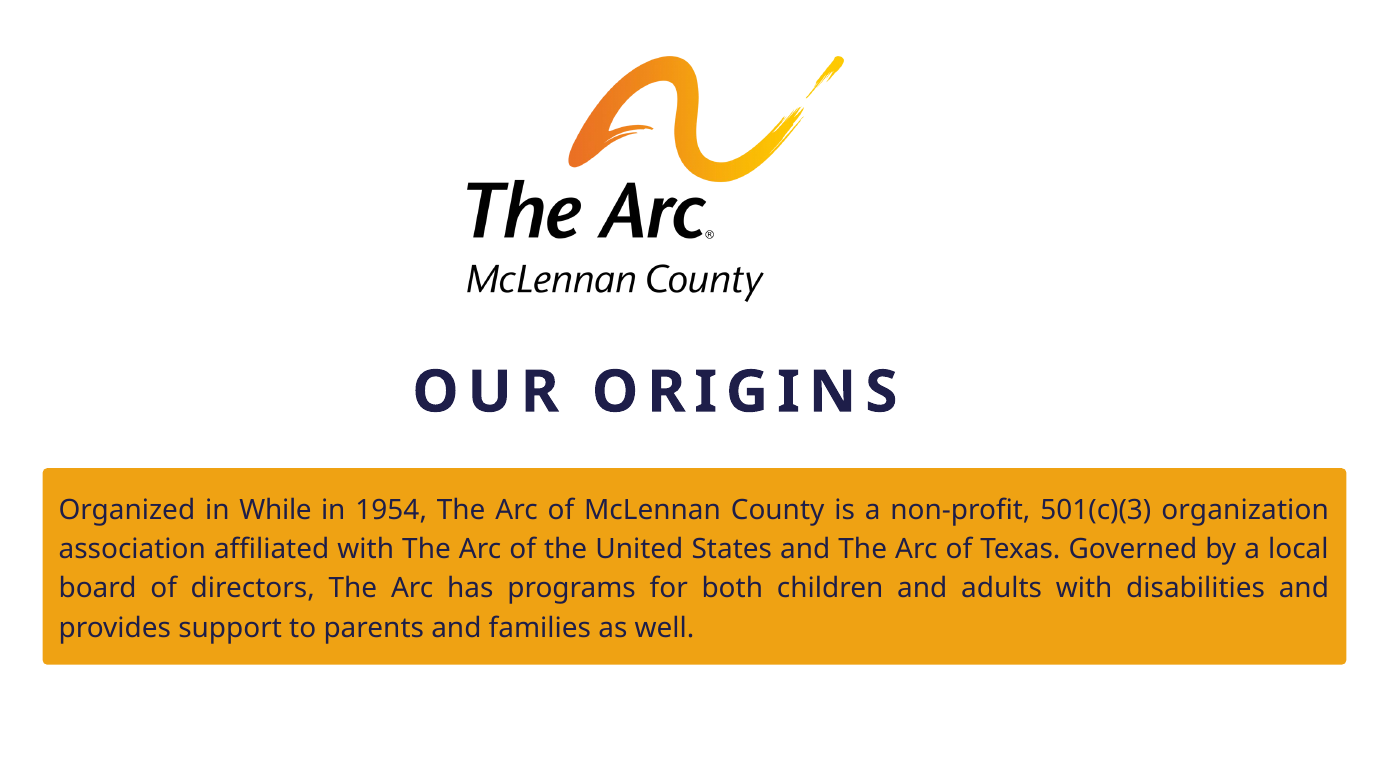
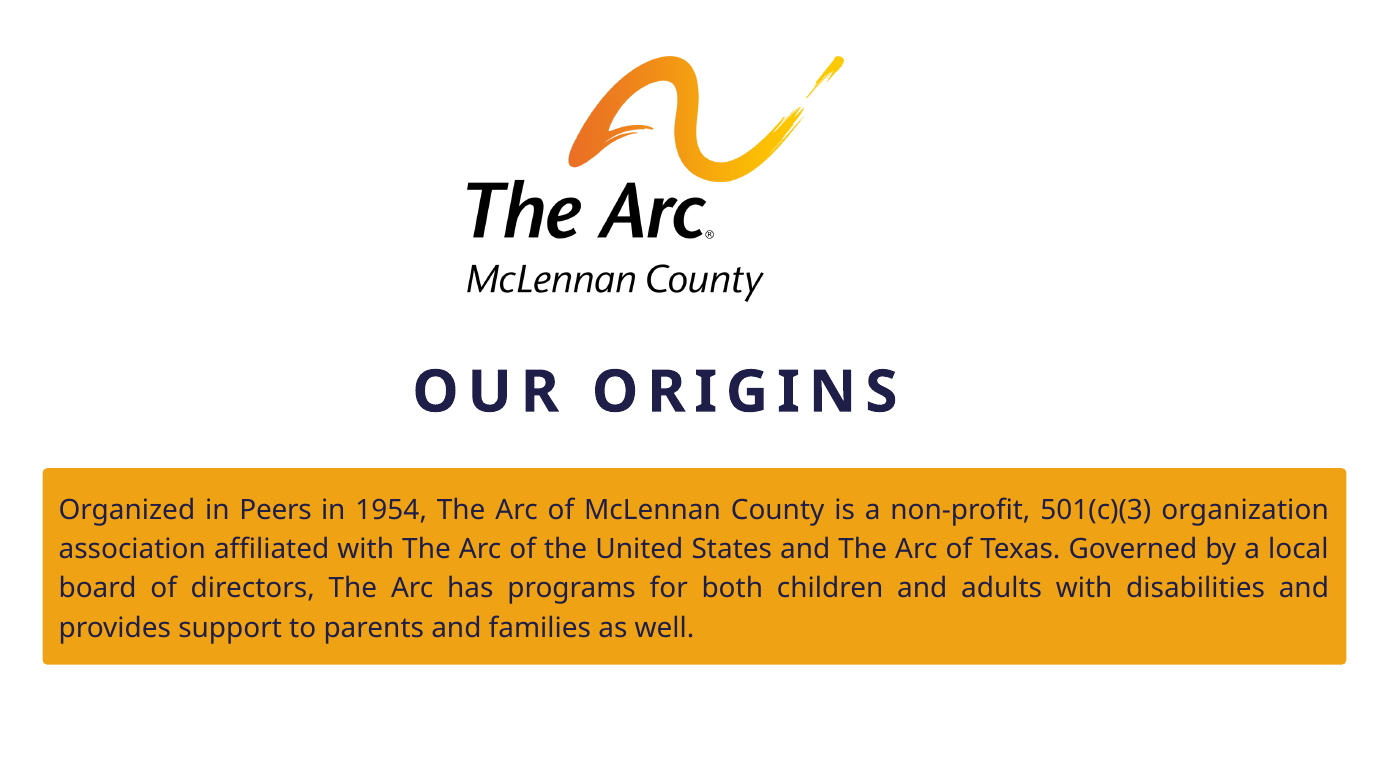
While: While -> Peers
